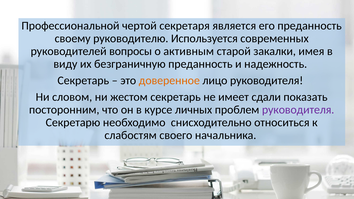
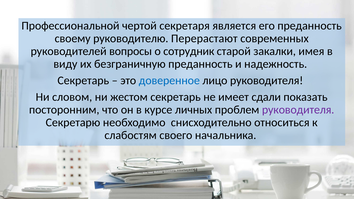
Используется: Используется -> Перерастают
активным: активным -> сотрудник
доверенное colour: orange -> blue
